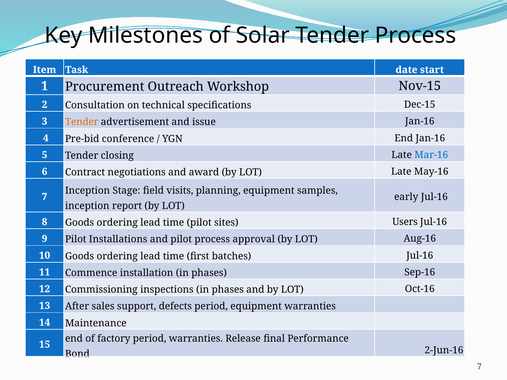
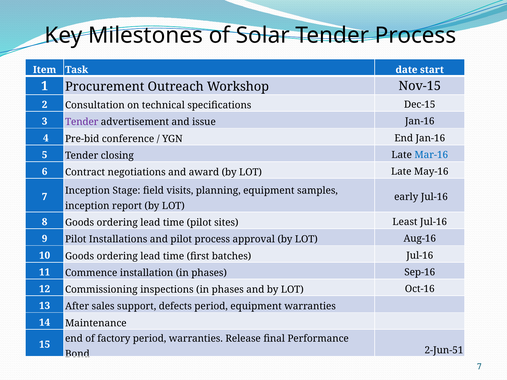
Tender at (82, 122) colour: orange -> purple
Users: Users -> Least
2-Jun-16: 2-Jun-16 -> 2-Jun-51
